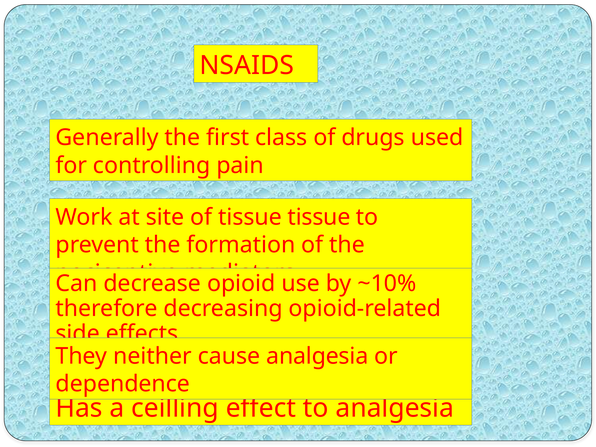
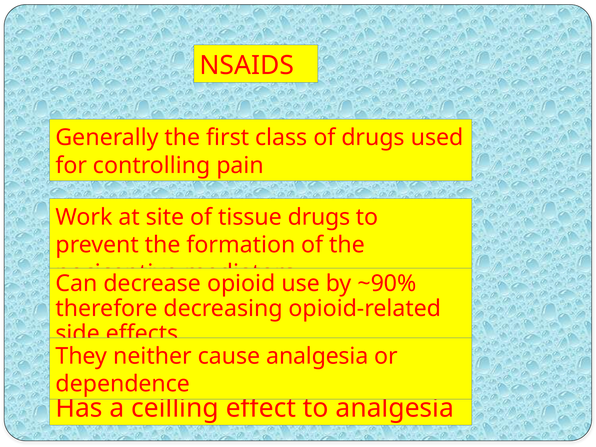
tissue tissue: tissue -> drugs
~10%: ~10% -> ~90%
